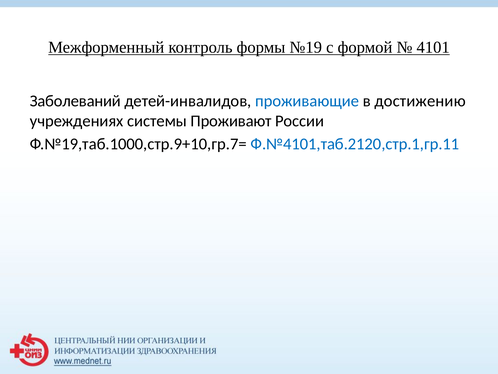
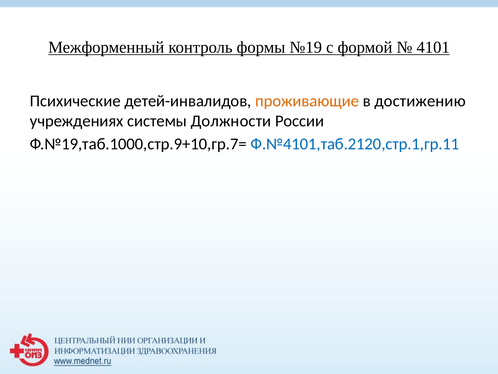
Заболеваний: Заболеваний -> Психические
проживающие colour: blue -> orange
Проживают: Проживают -> Должности
